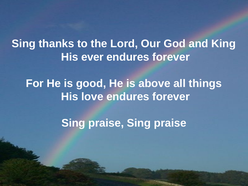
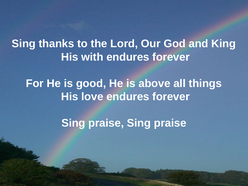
ever: ever -> with
